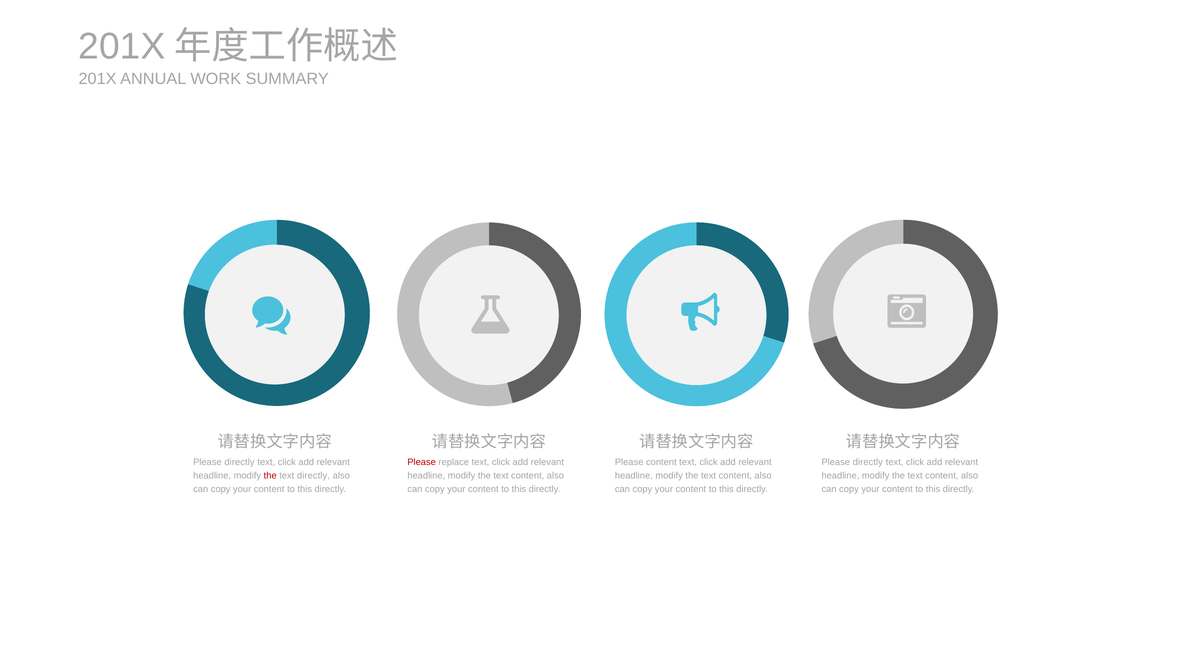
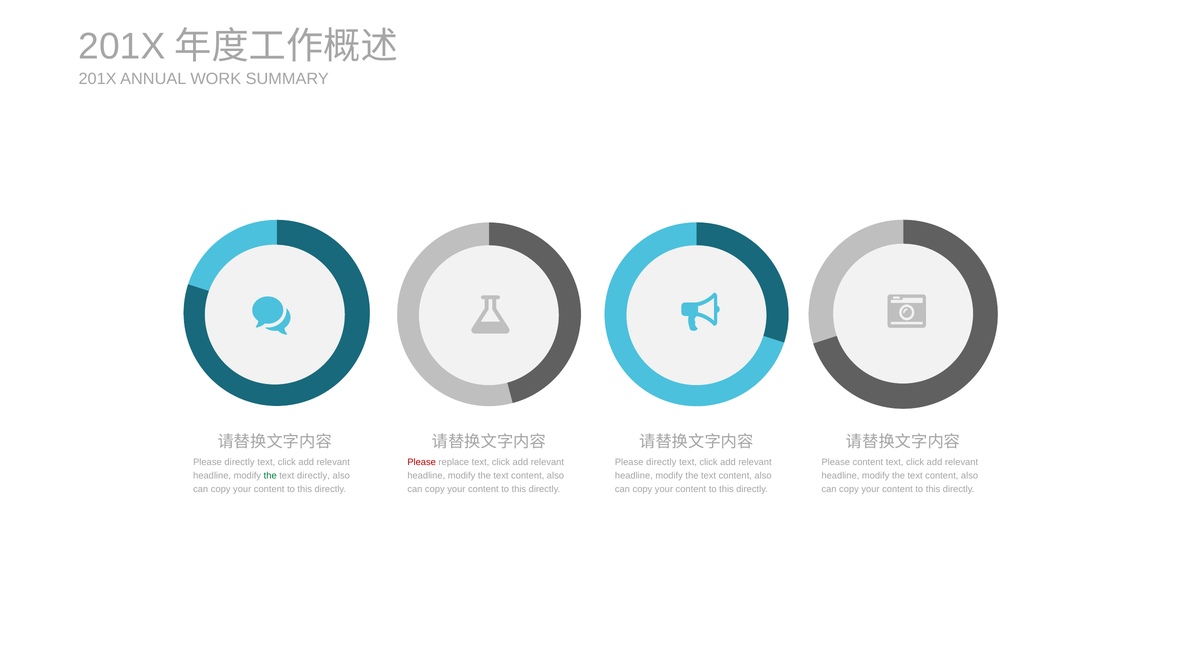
content at (661, 463): content -> directly
directly at (868, 463): directly -> content
the at (270, 476) colour: red -> green
